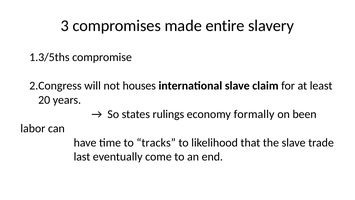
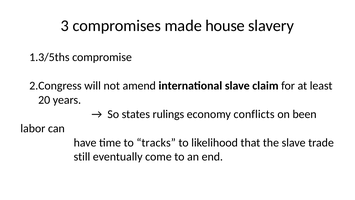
entire: entire -> house
houses: houses -> amend
formally: formally -> conflicts
last: last -> still
